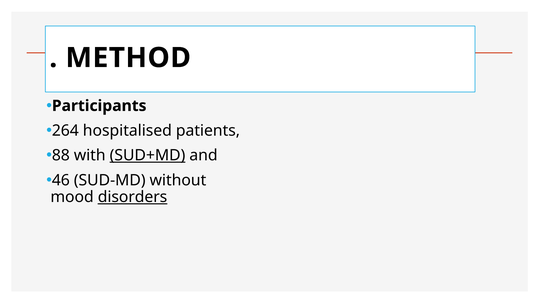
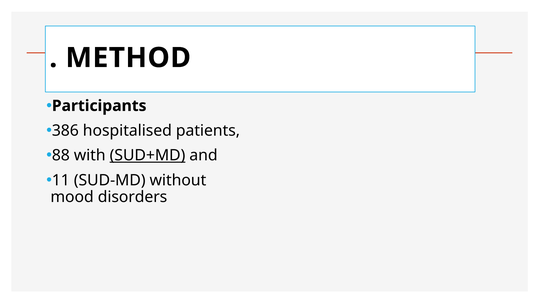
264: 264 -> 386
46: 46 -> 11
disorders underline: present -> none
